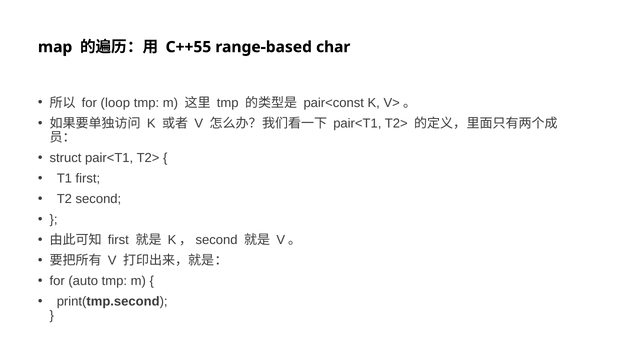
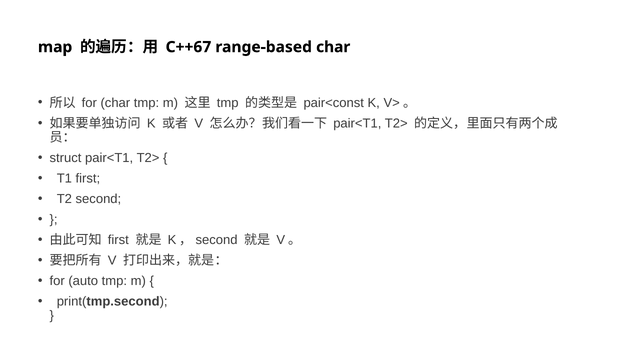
C++55: C++55 -> C++67
for loop: loop -> char
